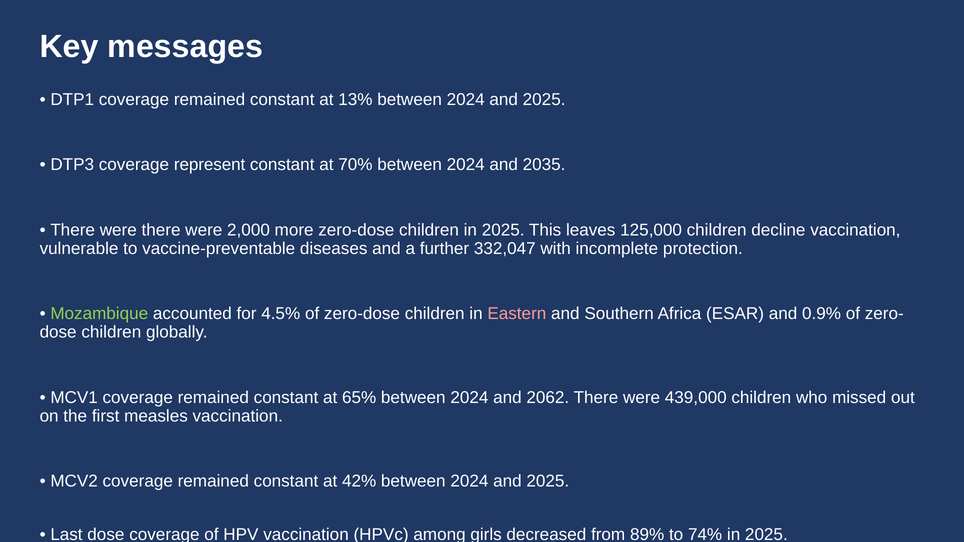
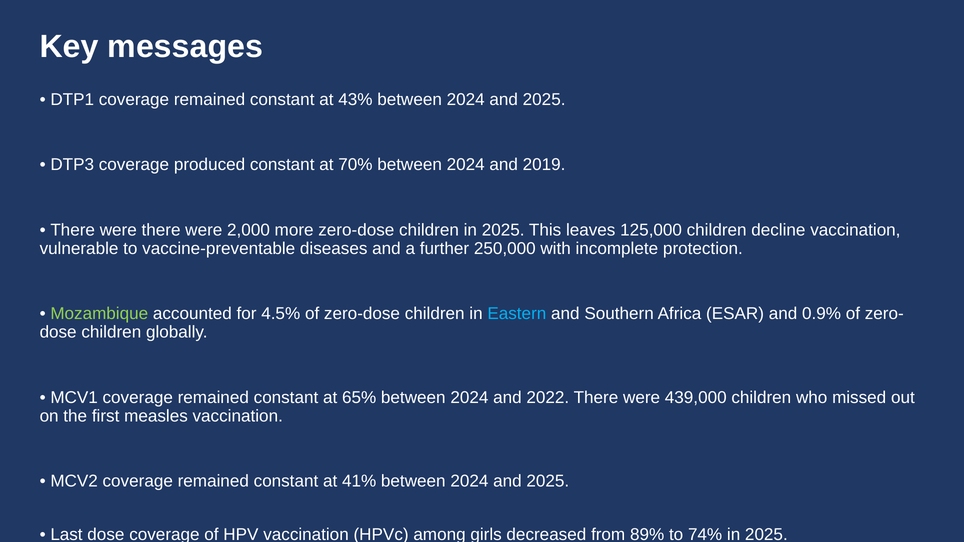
13%: 13% -> 43%
represent: represent -> produced
2035: 2035 -> 2019
332,047: 332,047 -> 250,000
Eastern colour: pink -> light blue
2062: 2062 -> 2022
42%: 42% -> 41%
